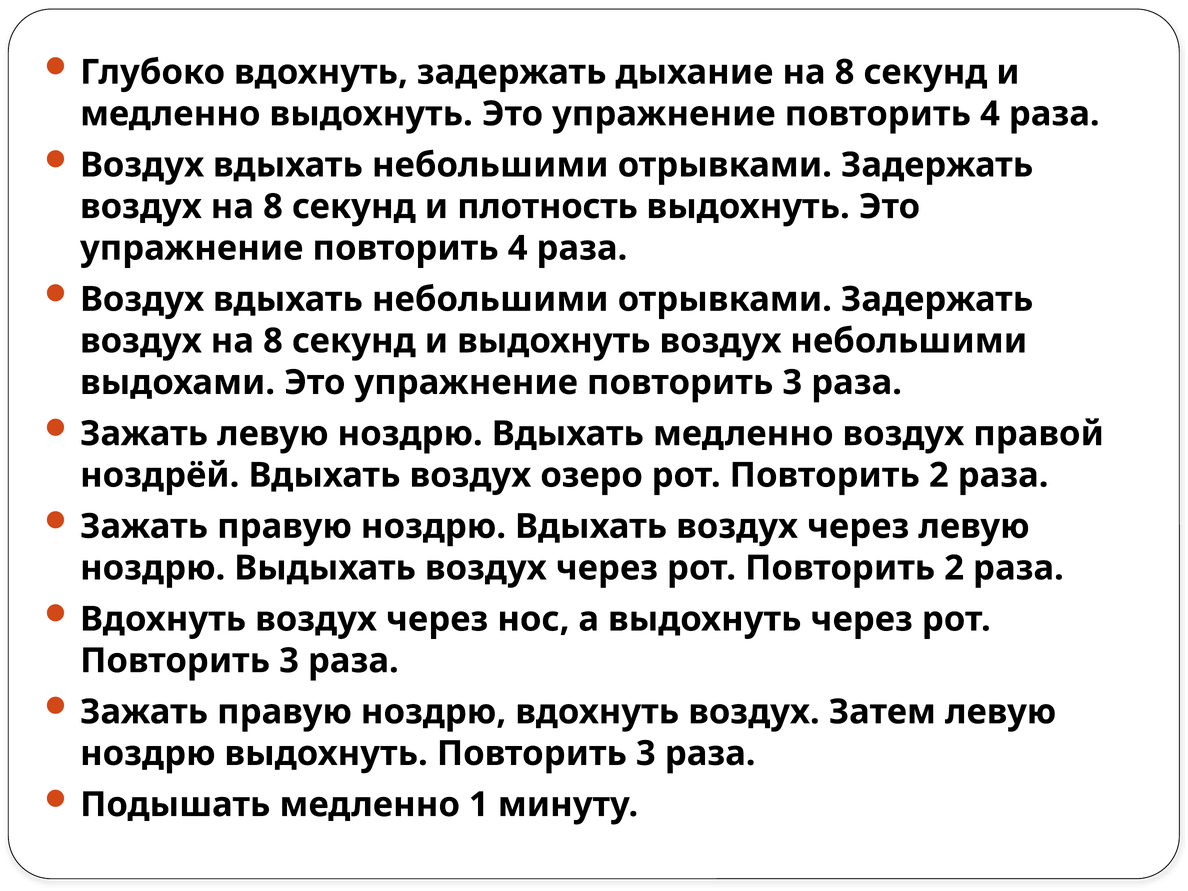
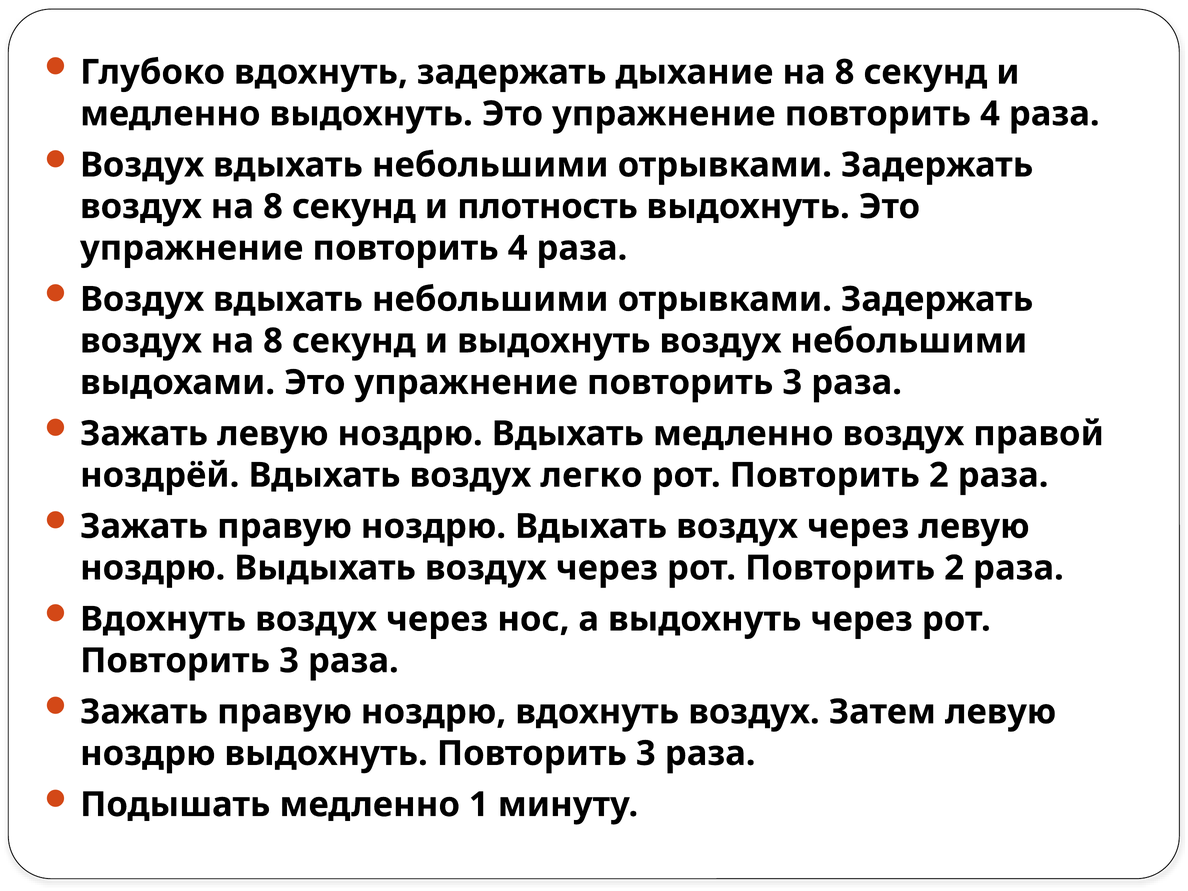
озеро: озеро -> легко
